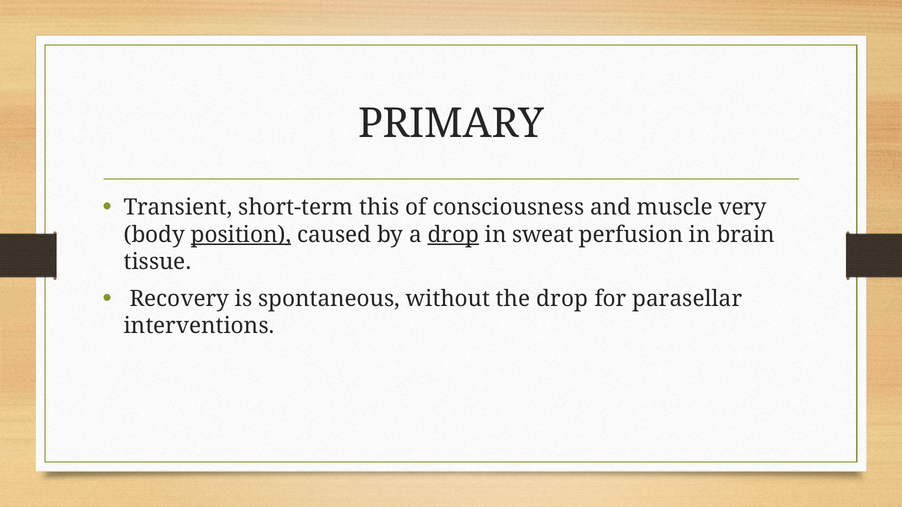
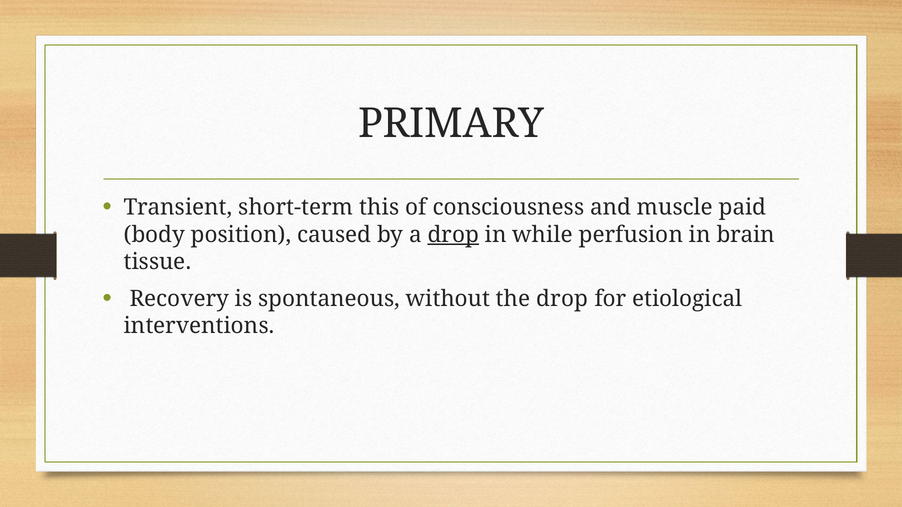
very: very -> paid
position underline: present -> none
sweat: sweat -> while
parasellar: parasellar -> etiological
